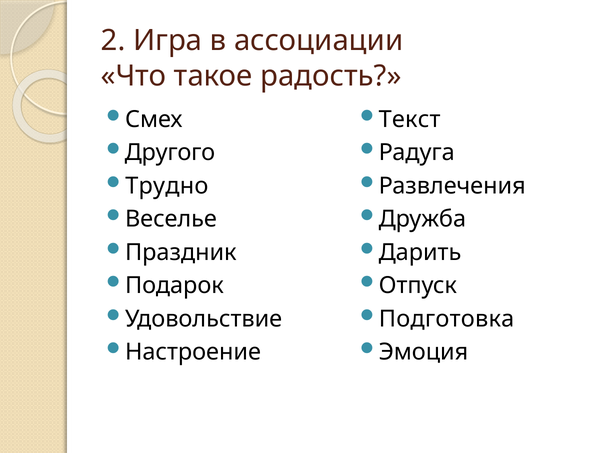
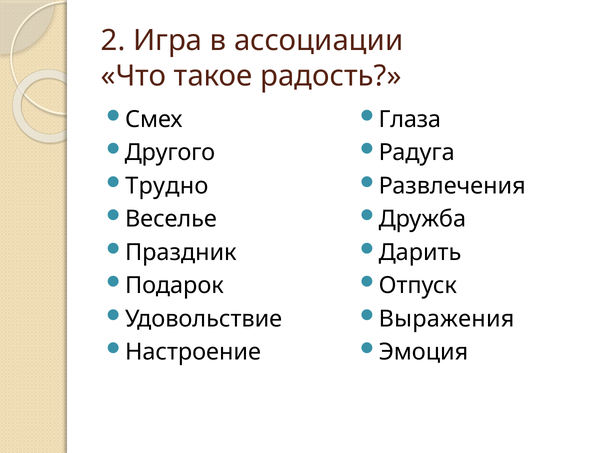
Текст: Текст -> Глаза
Подготовка: Подготовка -> Выражения
